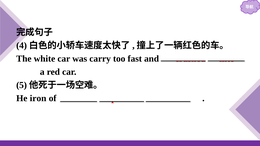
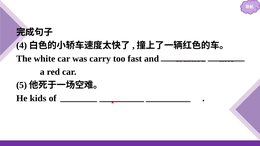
iron: iron -> kids
